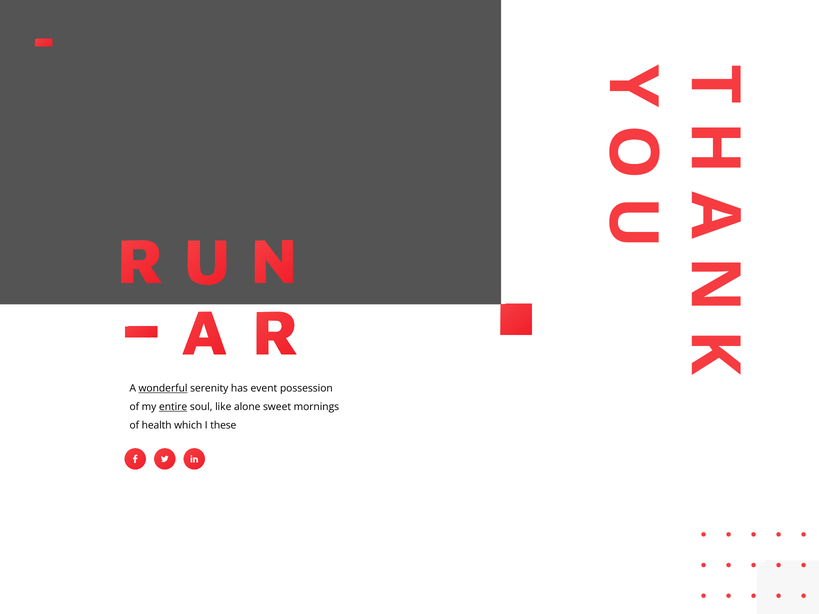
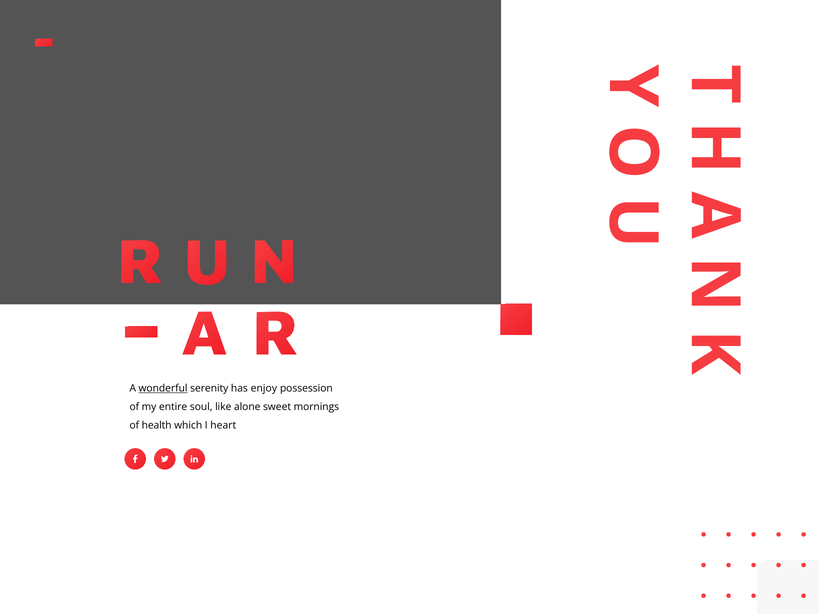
event: event -> enjoy
entire underline: present -> none
these: these -> heart
